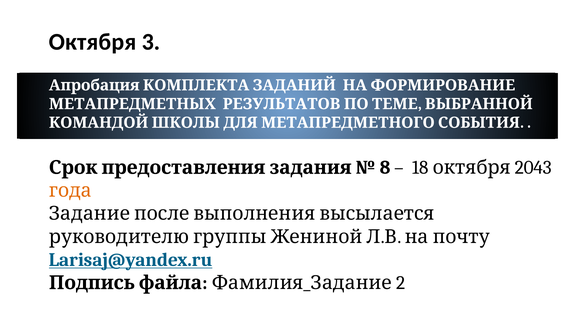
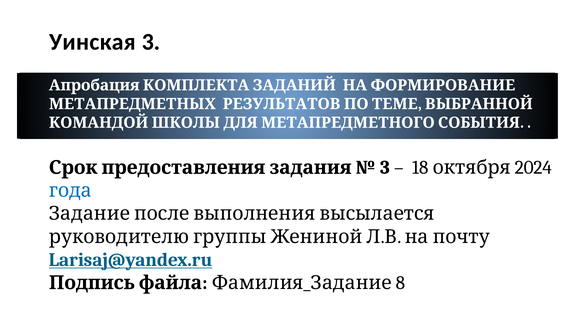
Октября at (93, 42): Октября -> Уинская
8 at (385, 167): 8 -> 3
2043: 2043 -> 2024
года colour: orange -> blue
2: 2 -> 8
